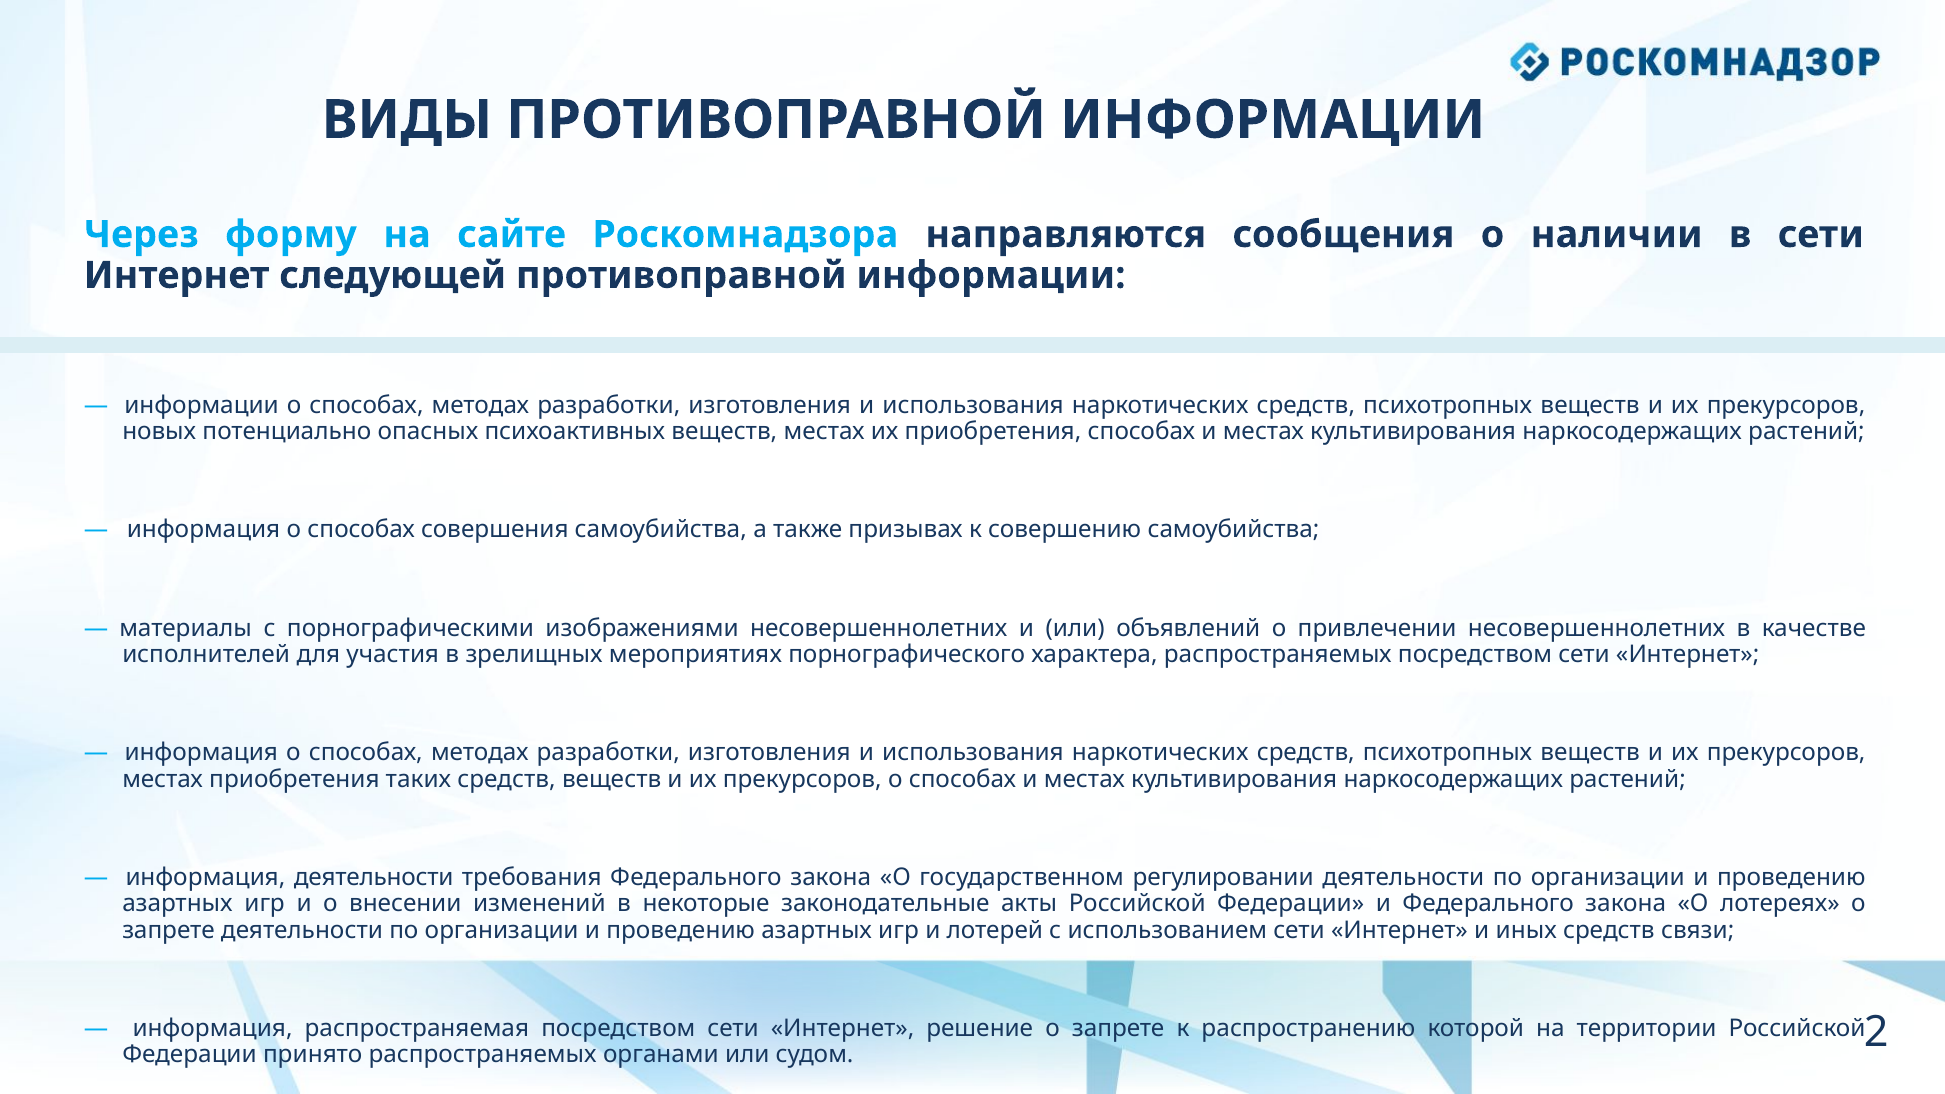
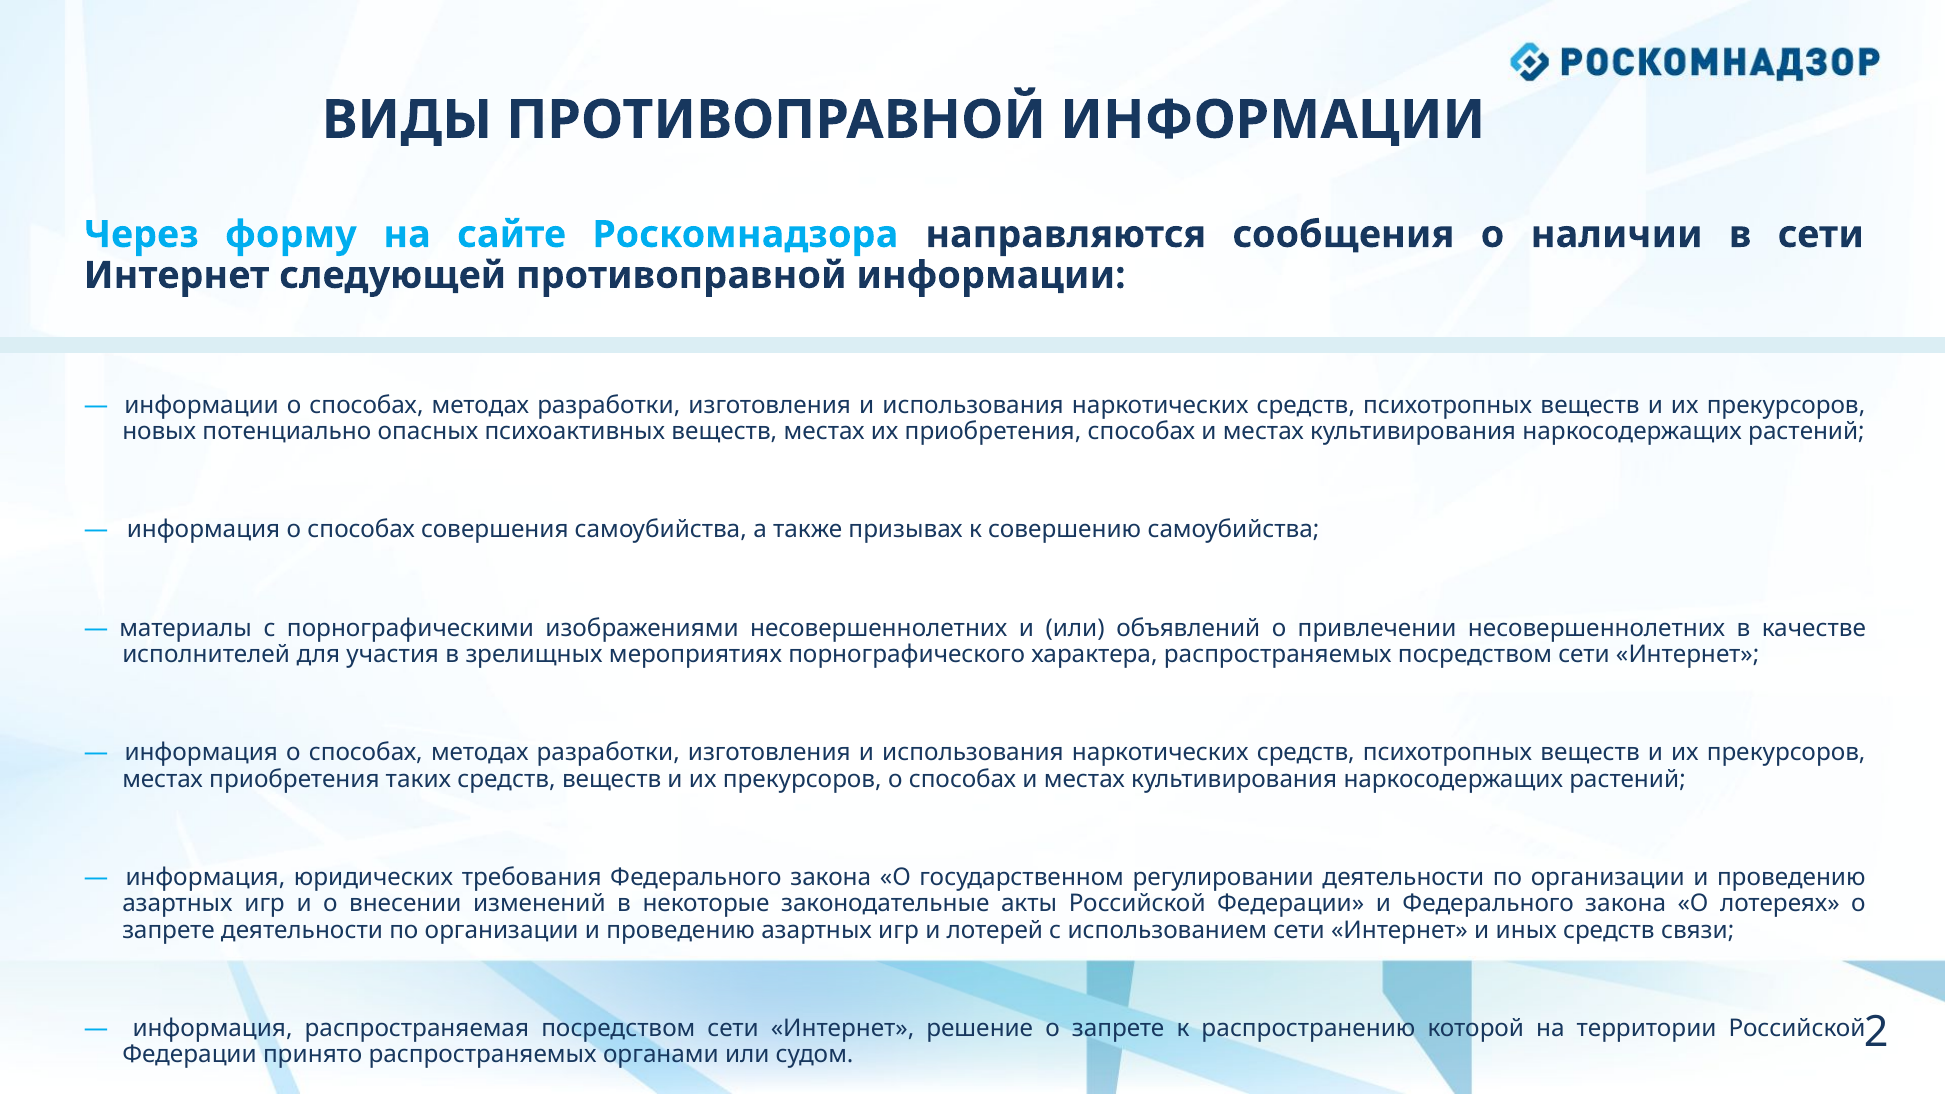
информация деятельности: деятельности -> юридических
